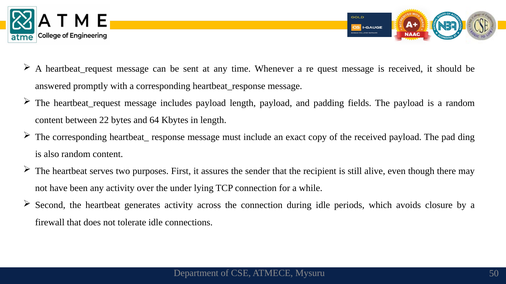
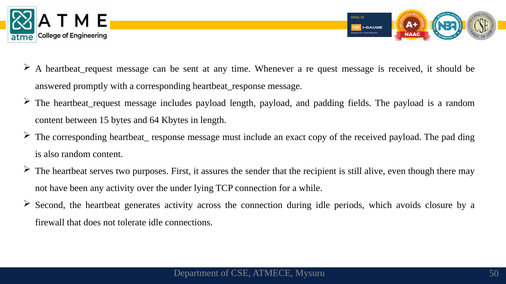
22: 22 -> 15
